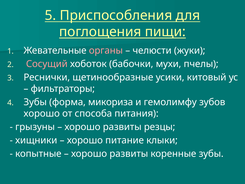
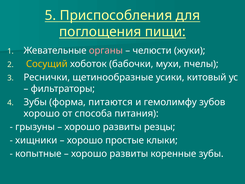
Сосущий colour: pink -> yellow
микориза: микориза -> питаются
питание: питание -> простые
